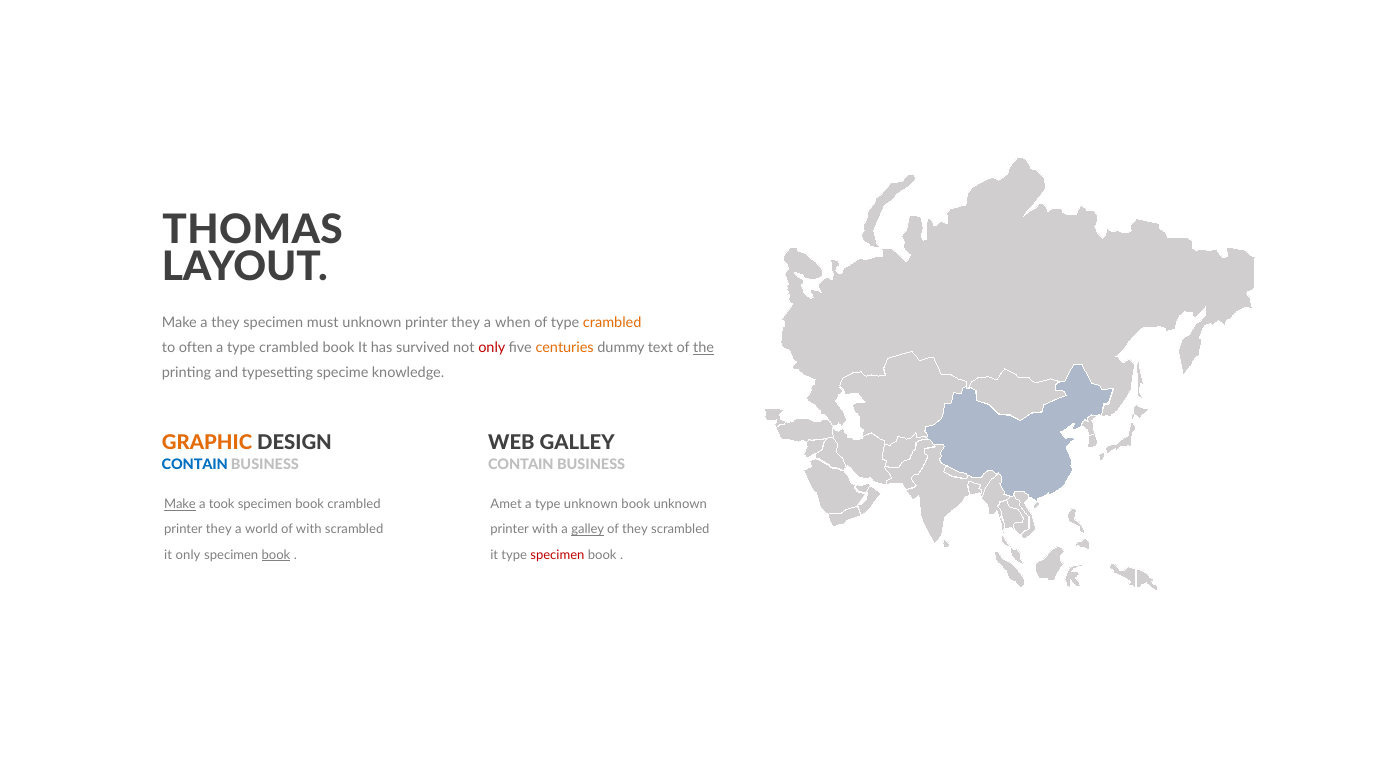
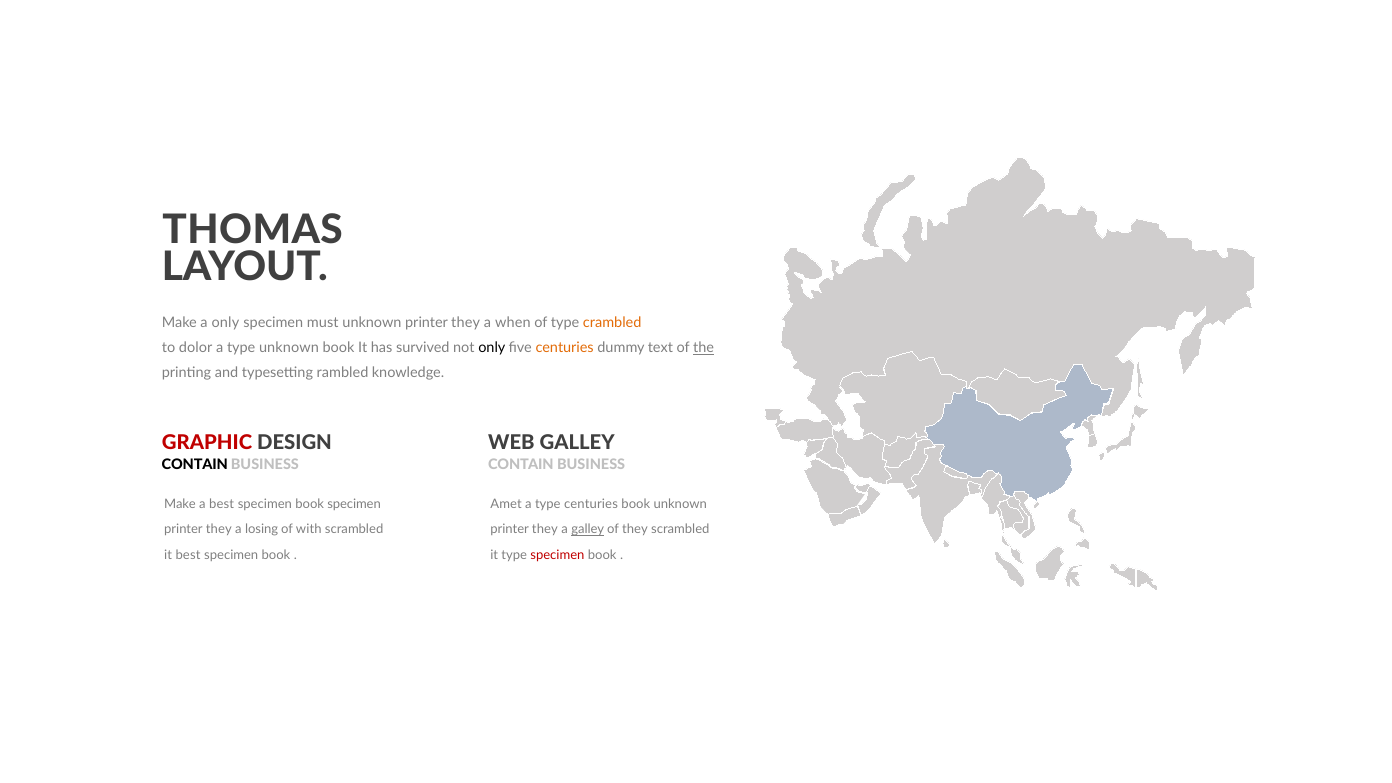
a they: they -> only
often: often -> dolor
a type crambled: crambled -> unknown
only at (492, 348) colour: red -> black
specime: specime -> rambled
GRAPHIC colour: orange -> red
CONTAIN at (195, 464) colour: blue -> black
Make at (180, 504) underline: present -> none
a took: took -> best
book crambled: crambled -> specimen
type unknown: unknown -> centuries
world: world -> losing
with at (545, 530): with -> they
it only: only -> best
book at (276, 555) underline: present -> none
